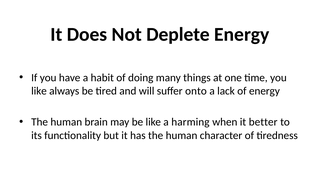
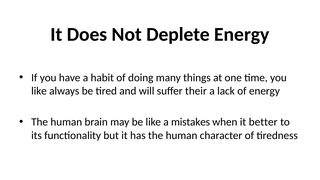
onto: onto -> their
harming: harming -> mistakes
